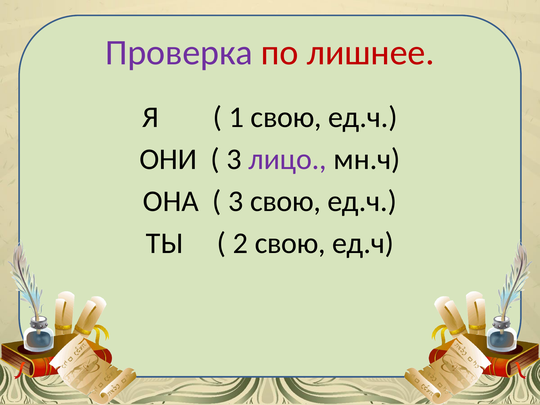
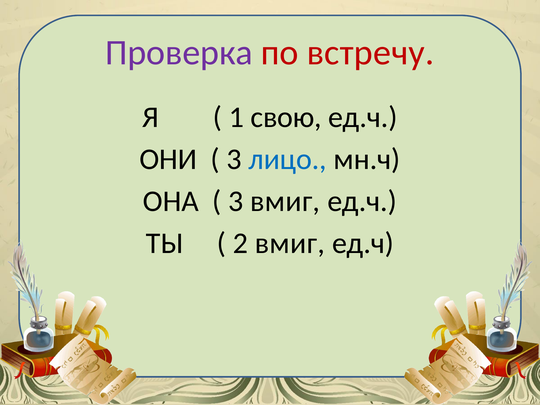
лишнее: лишнее -> встречу
лицо colour: purple -> blue
3 свою: свою -> вмиг
2 свою: свою -> вмиг
